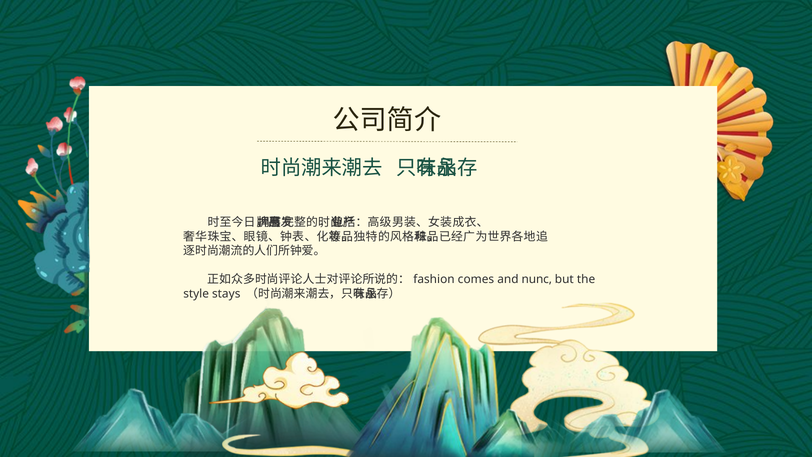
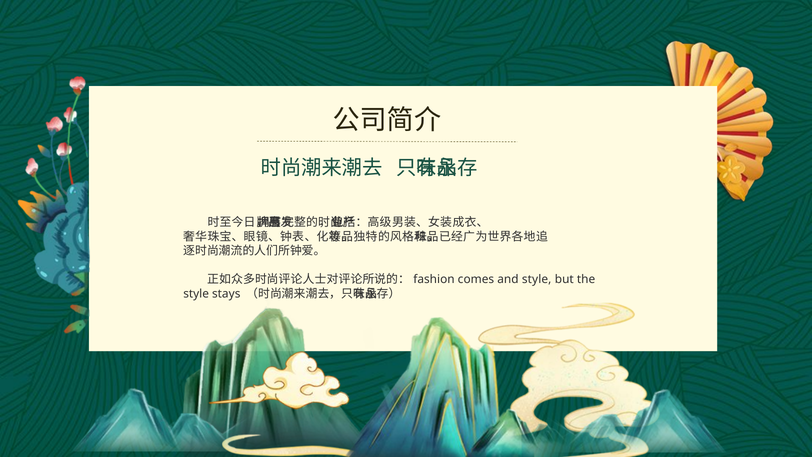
and nunc: nunc -> style
